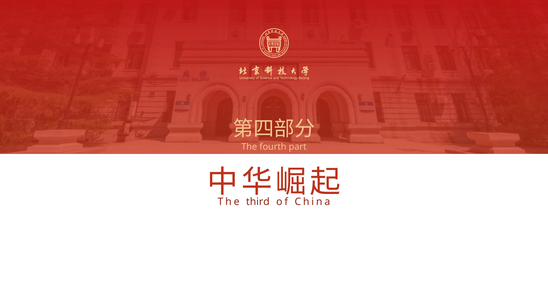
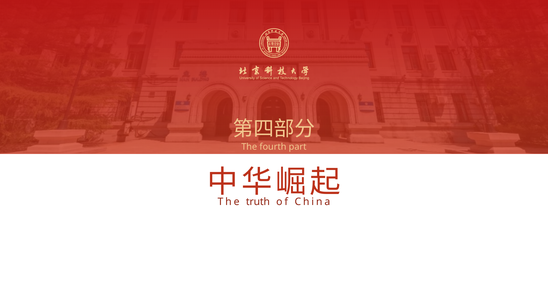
third: third -> truth
